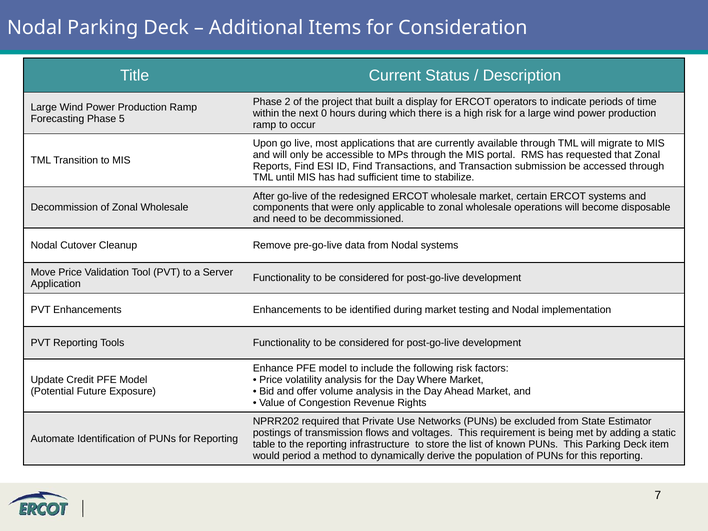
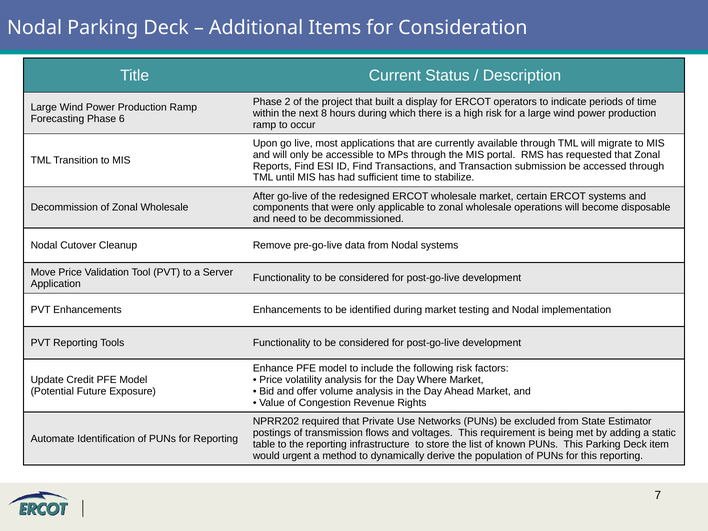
0: 0 -> 8
5: 5 -> 6
period: period -> urgent
